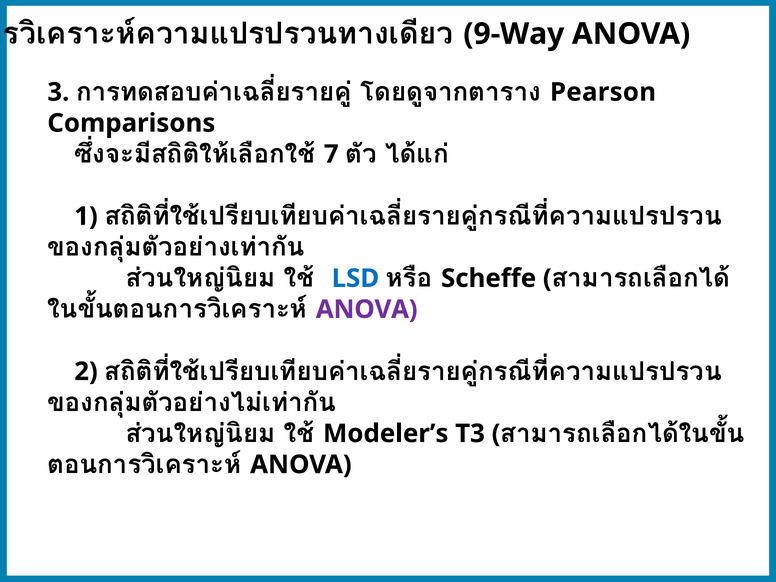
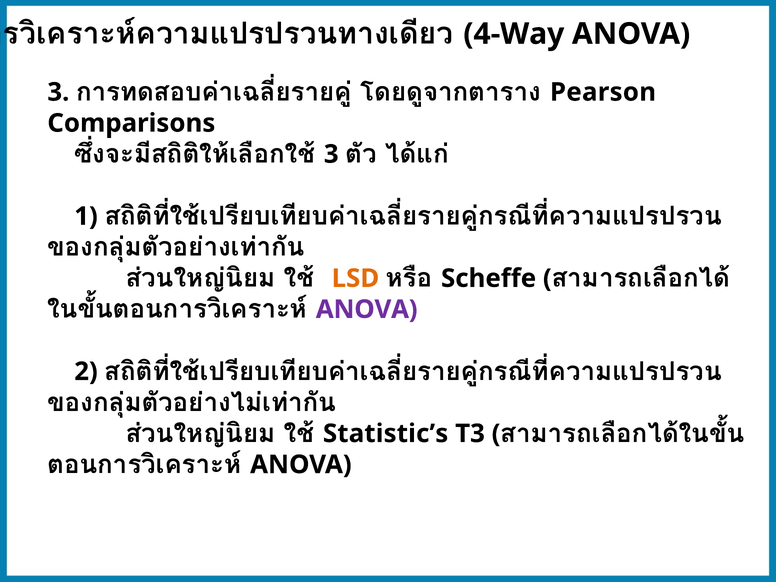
9-Way: 9-Way -> 4-Way
7 at (331, 154): 7 -> 3
LSD colour: blue -> orange
Modeler’s: Modeler’s -> Statistic’s
